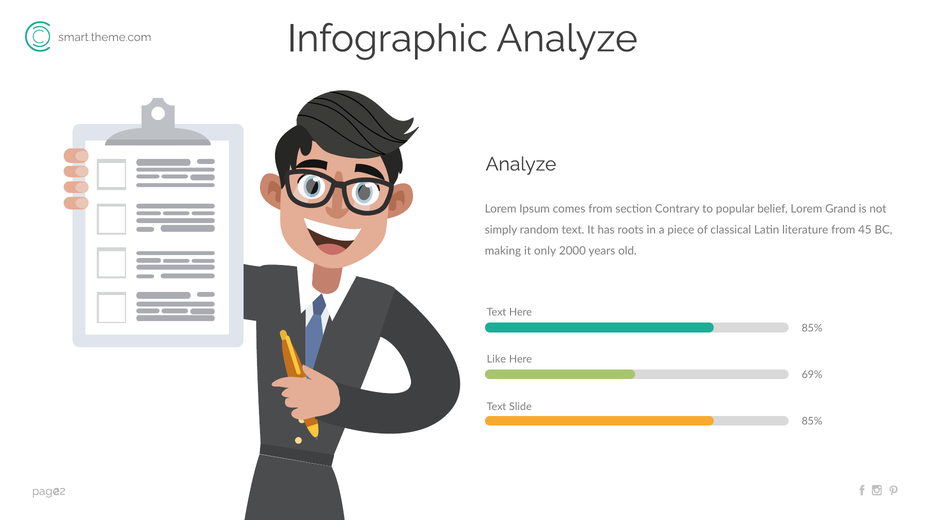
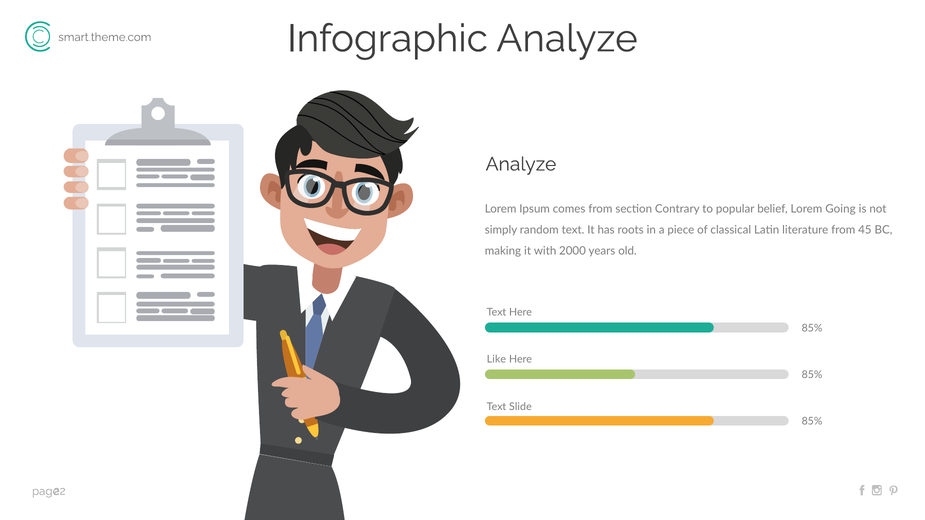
Grand: Grand -> Going
only: only -> with
69% at (812, 375): 69% -> 85%
